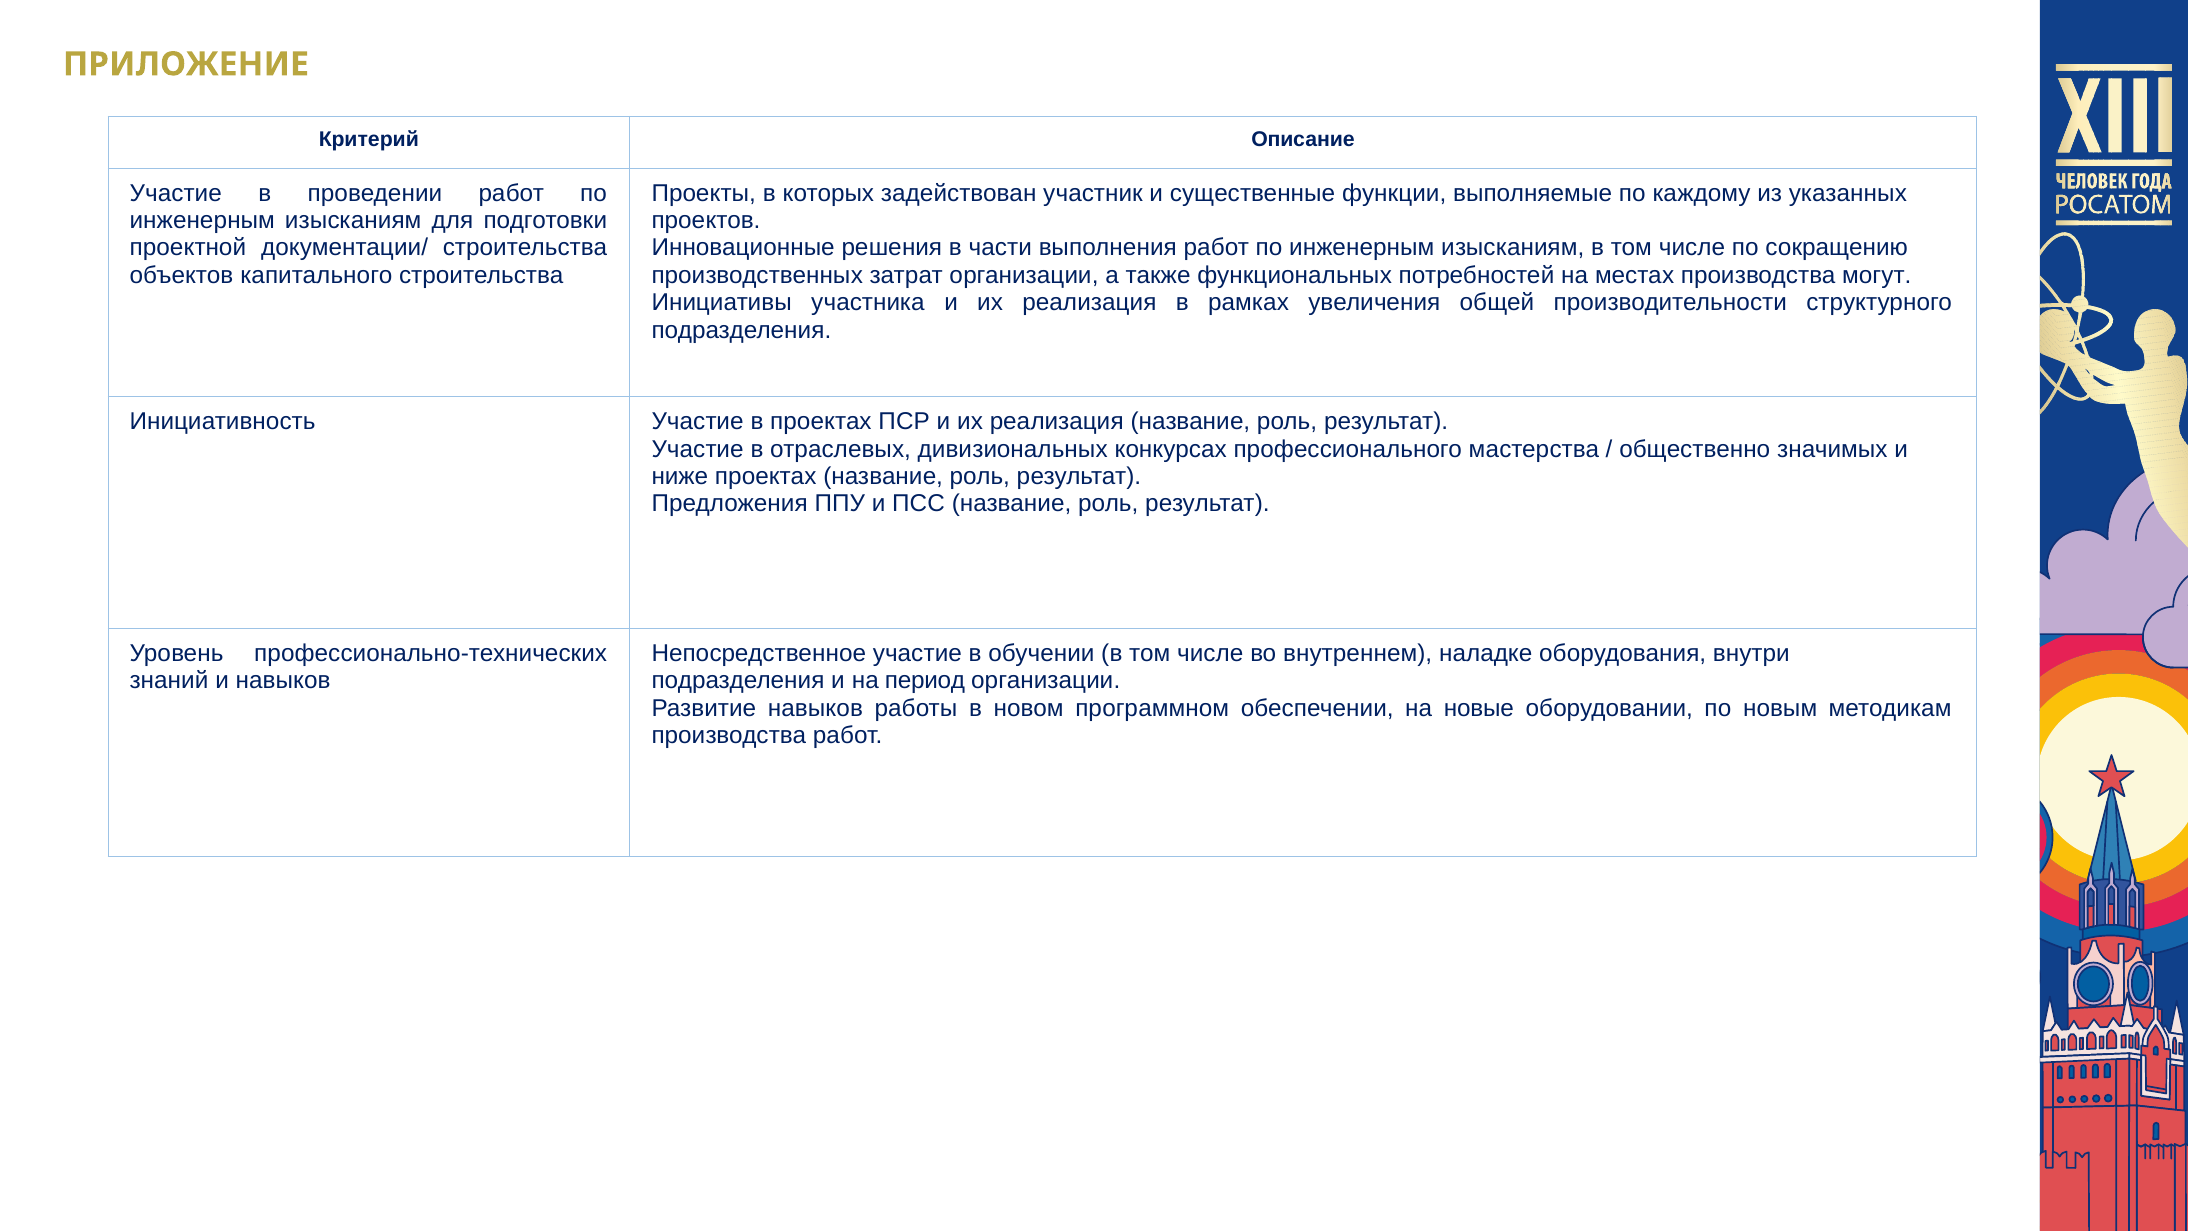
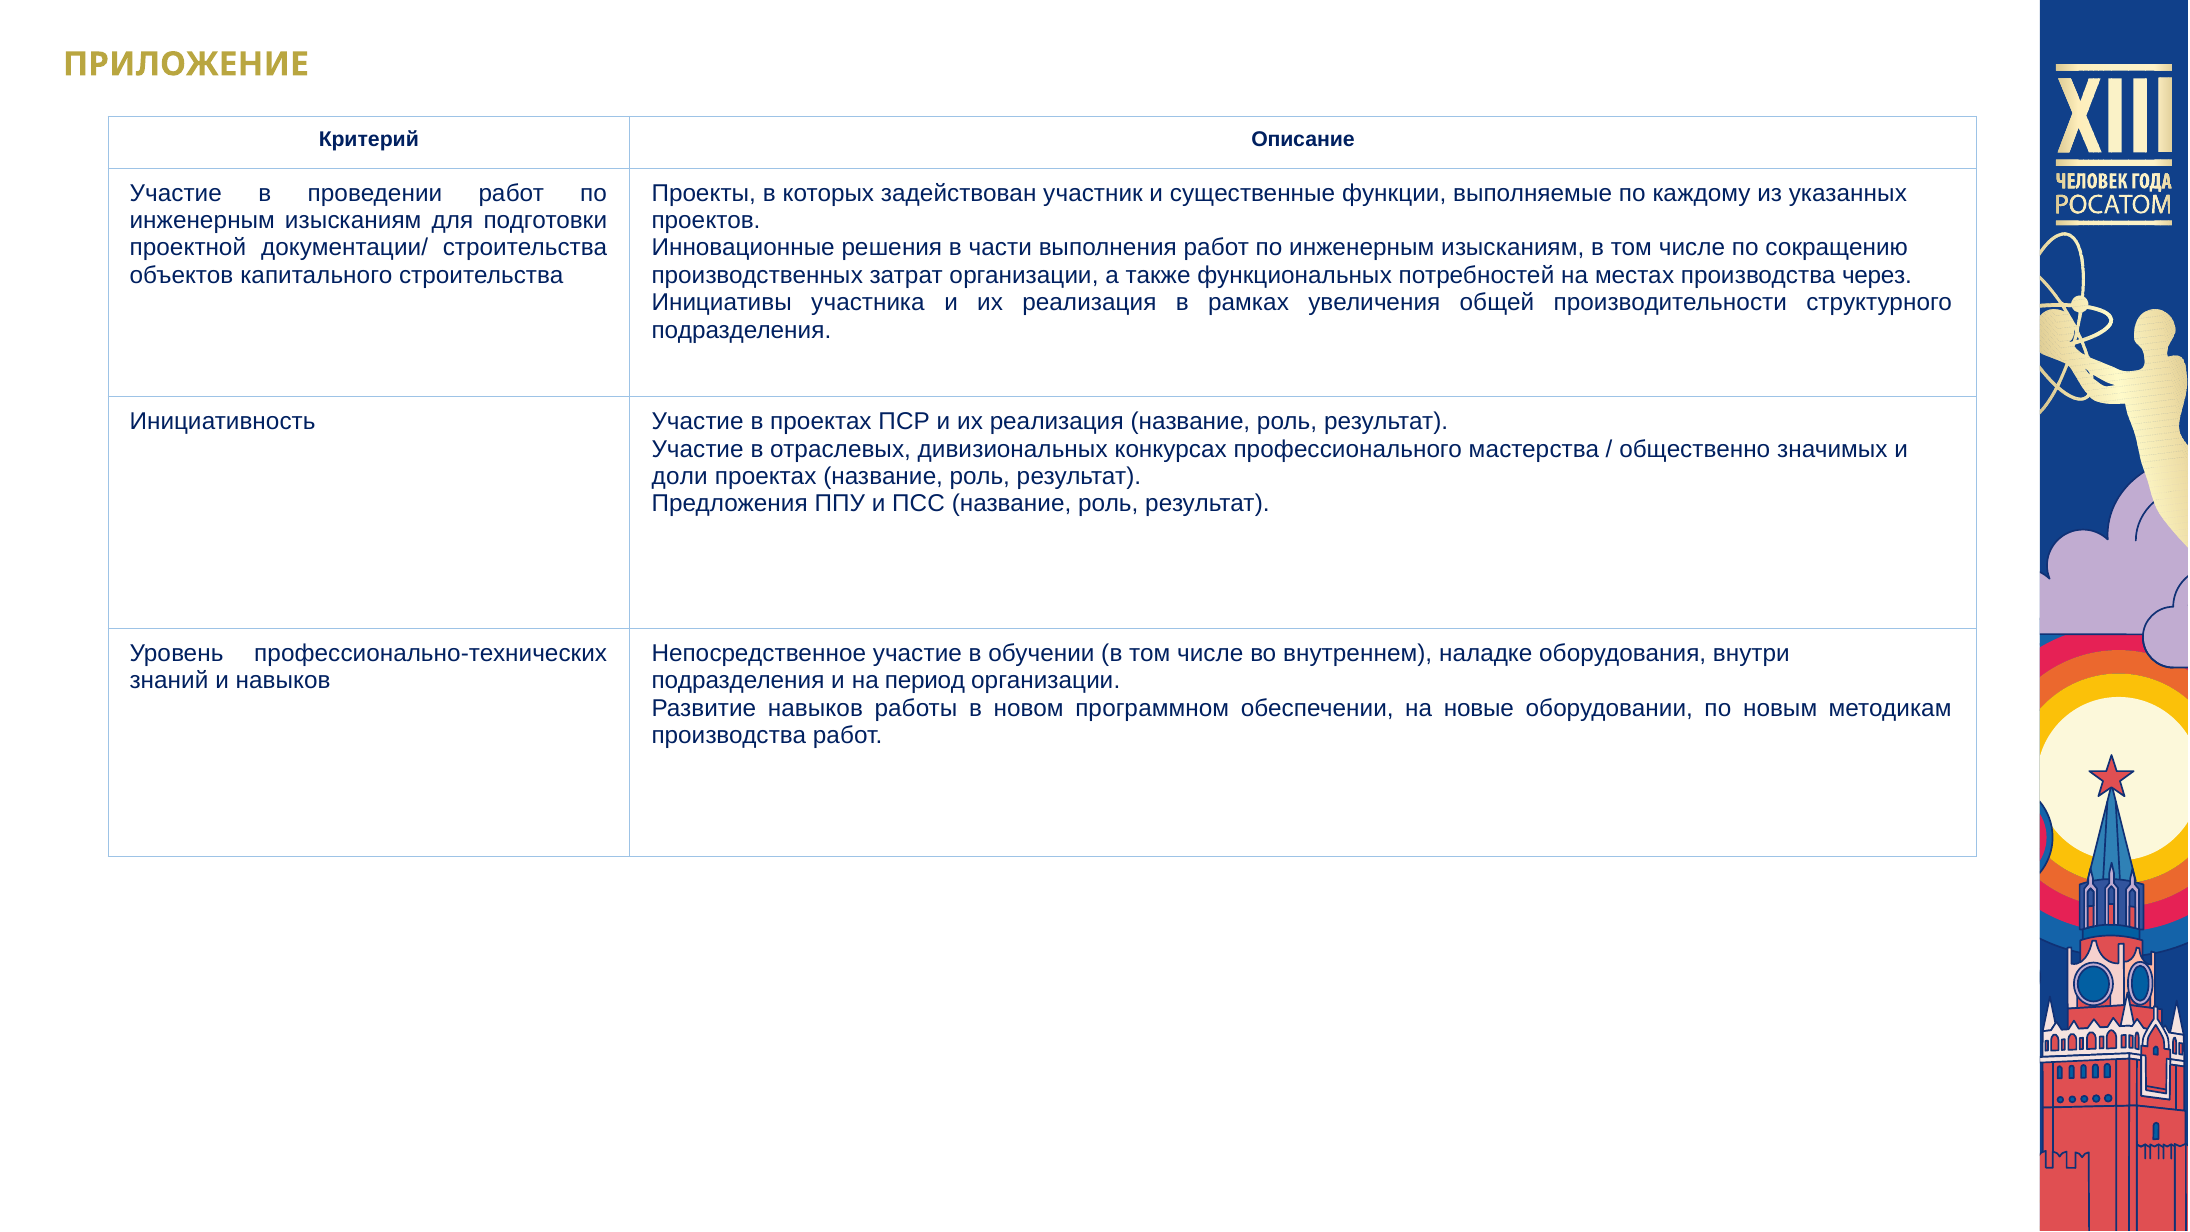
могут: могут -> через
ниже: ниже -> доли
